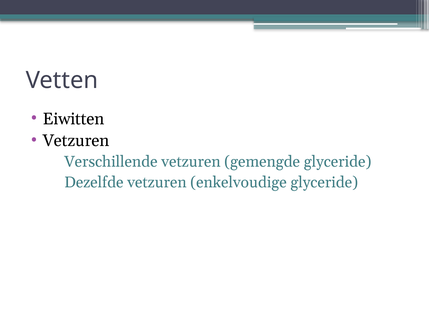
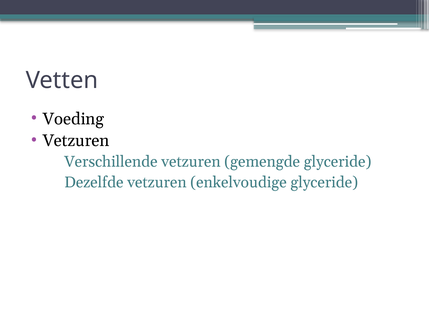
Eiwitten: Eiwitten -> Voeding
